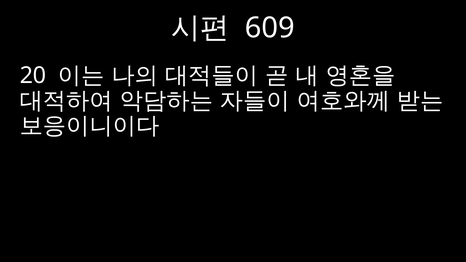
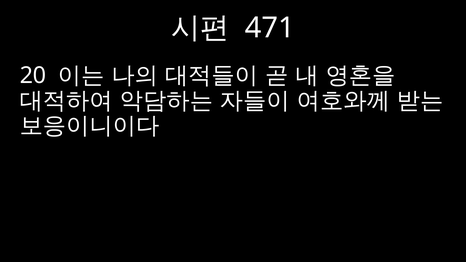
609: 609 -> 471
